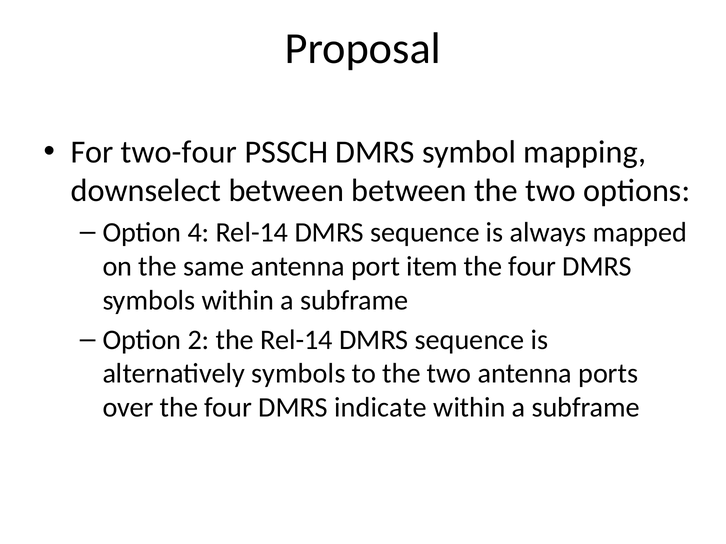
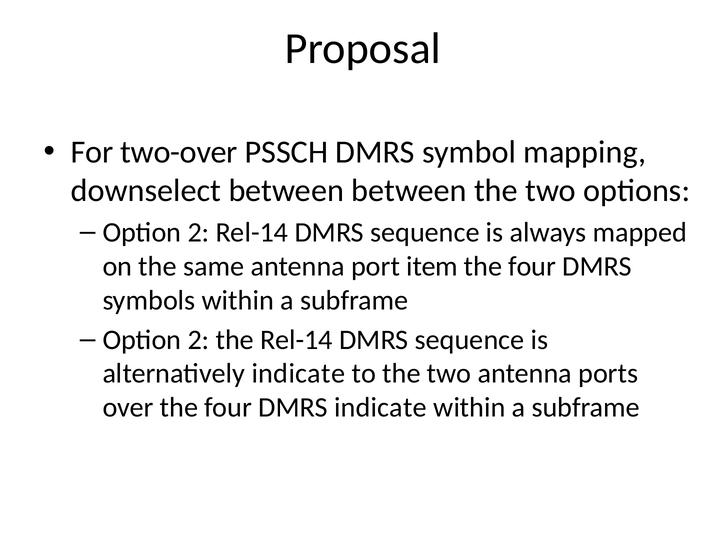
two-four: two-four -> two-over
4 at (198, 233): 4 -> 2
alternatively symbols: symbols -> indicate
